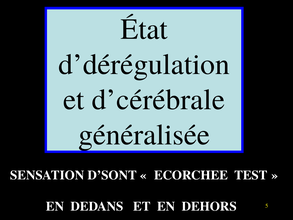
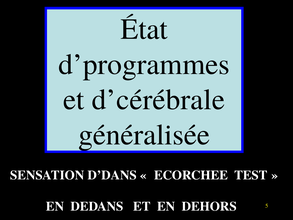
d’dérégulation: d’dérégulation -> d’programmes
D’SONT: D’SONT -> D’DANS
